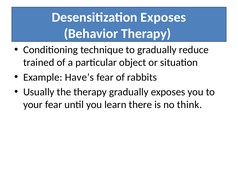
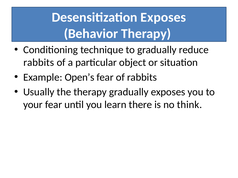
trained at (39, 63): trained -> rabbits
Have’s: Have’s -> Open’s
